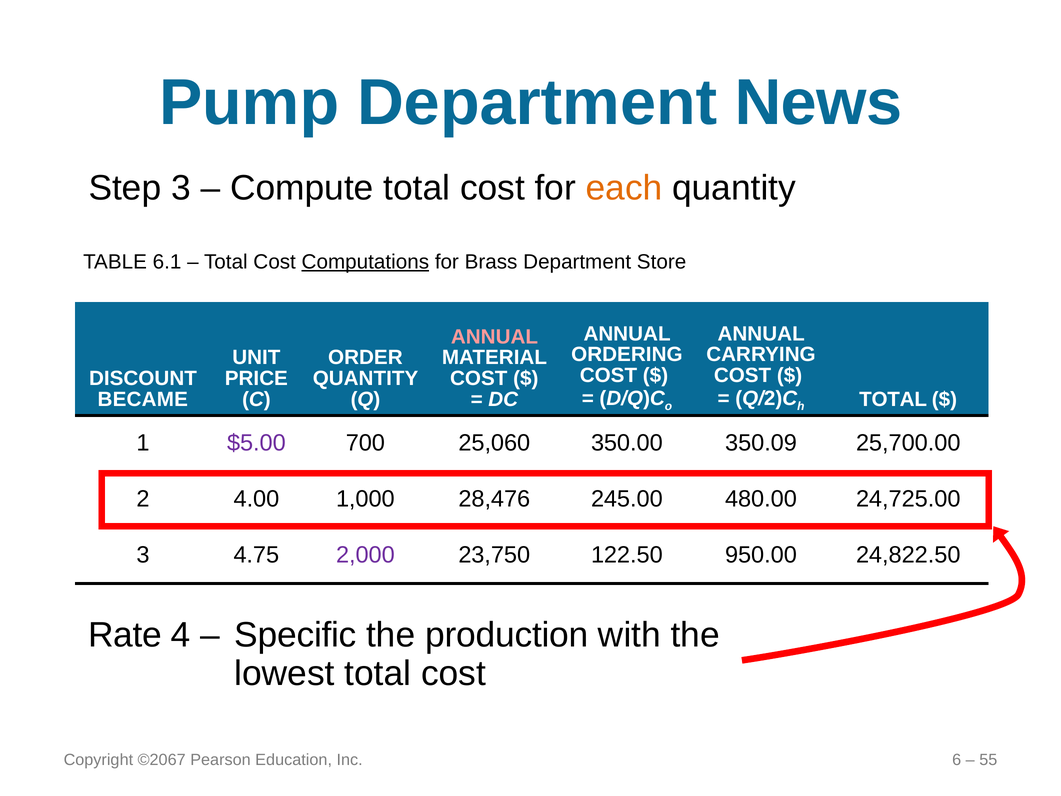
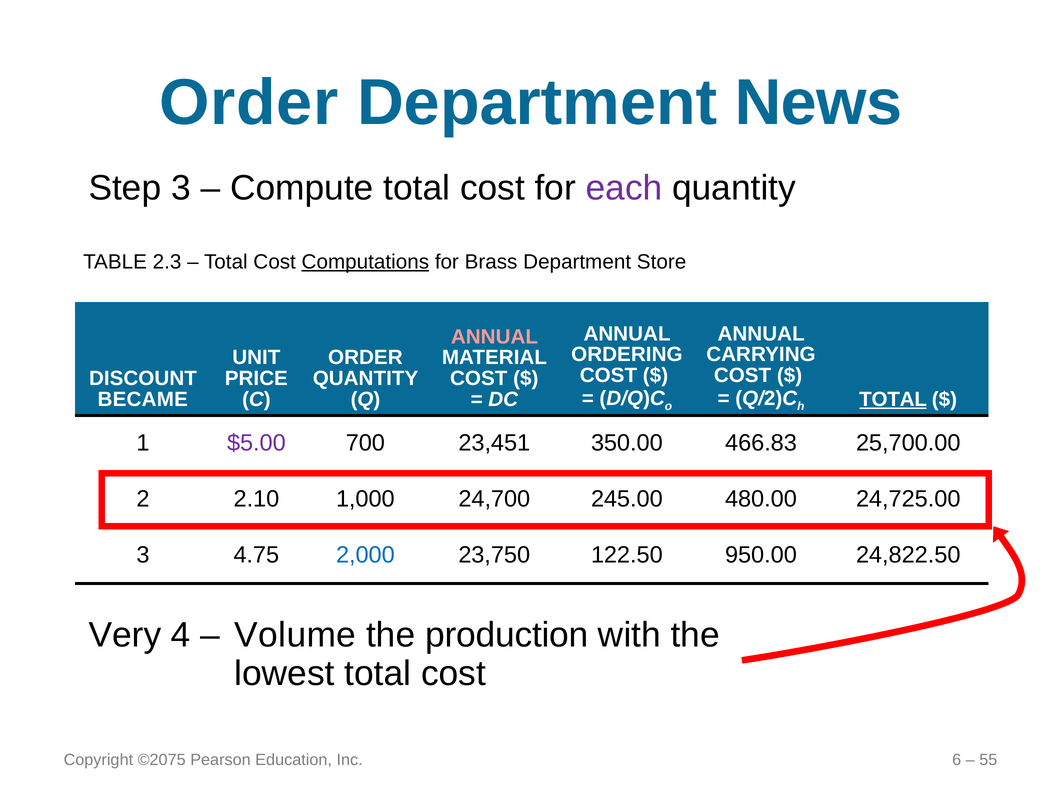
Pump at (249, 103): Pump -> Order
each colour: orange -> purple
6.1: 6.1 -> 2.3
TOTAL at (893, 399) underline: none -> present
25,060: 25,060 -> 23,451
350.09: 350.09 -> 466.83
4.00: 4.00 -> 2.10
28,476: 28,476 -> 24,700
2,000 colour: purple -> blue
Rate: Rate -> Very
Specific: Specific -> Volume
©2067: ©2067 -> ©2075
